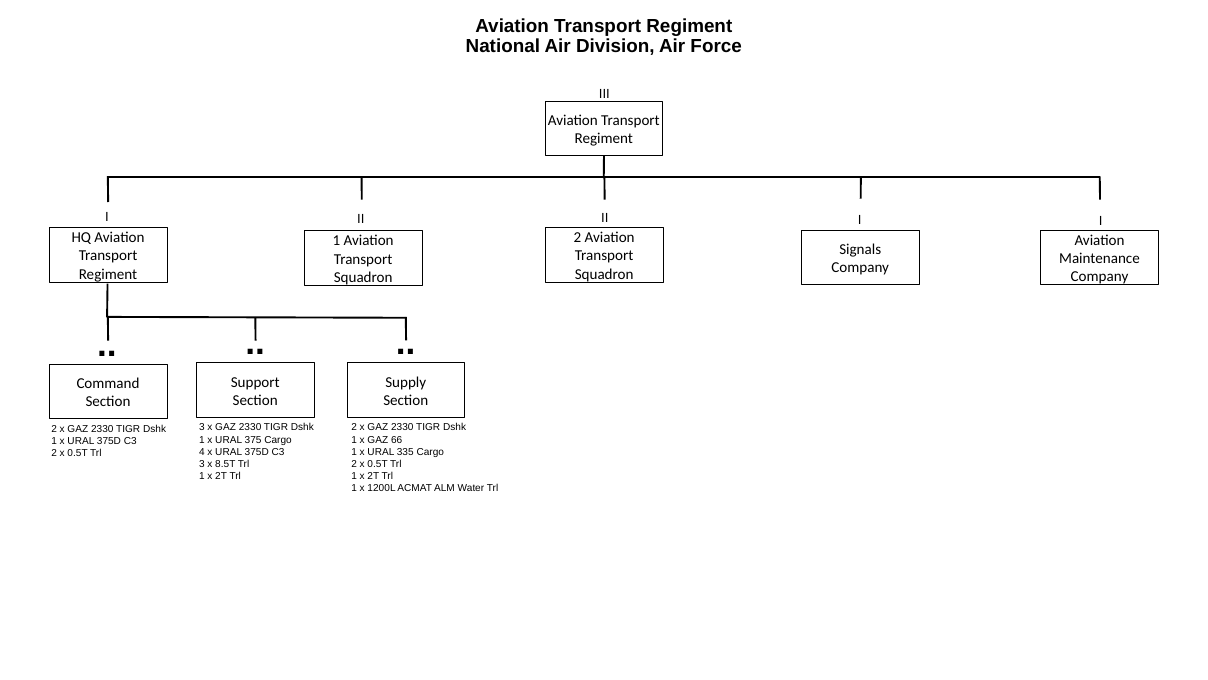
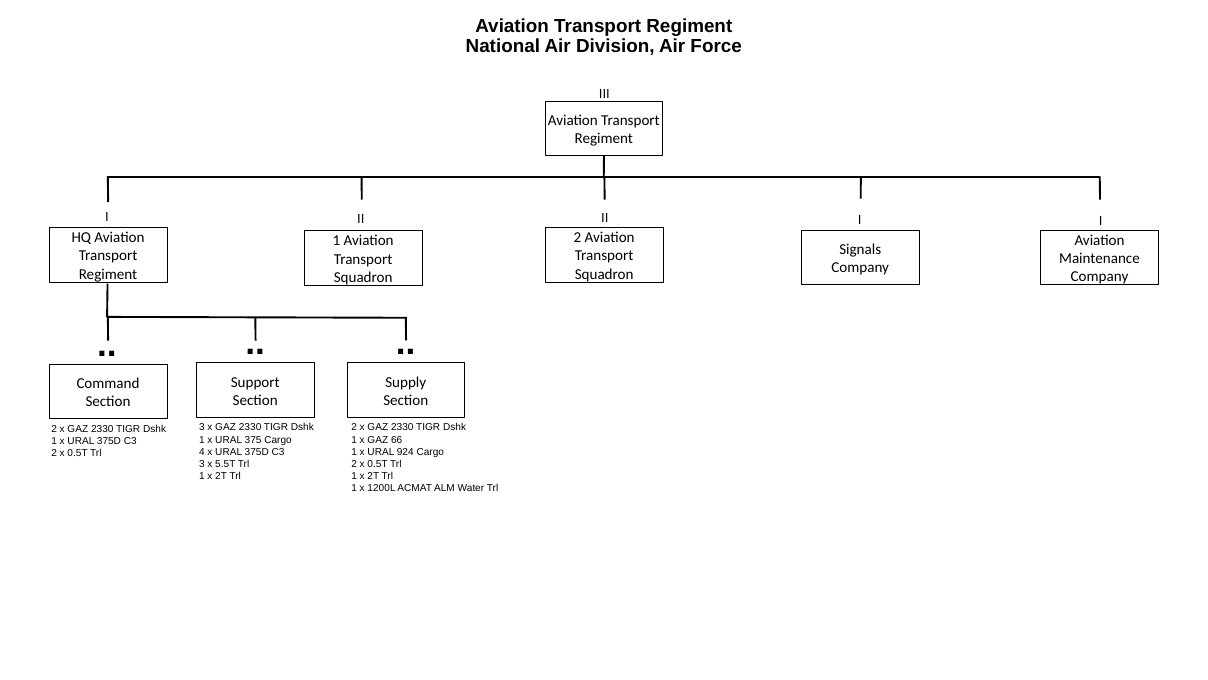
335: 335 -> 924
8.5T: 8.5T -> 5.5T
